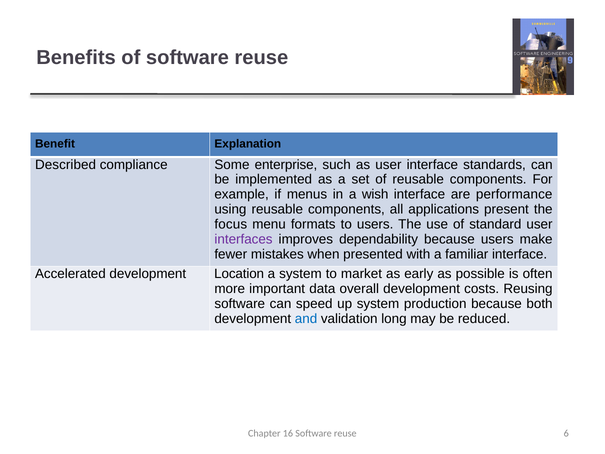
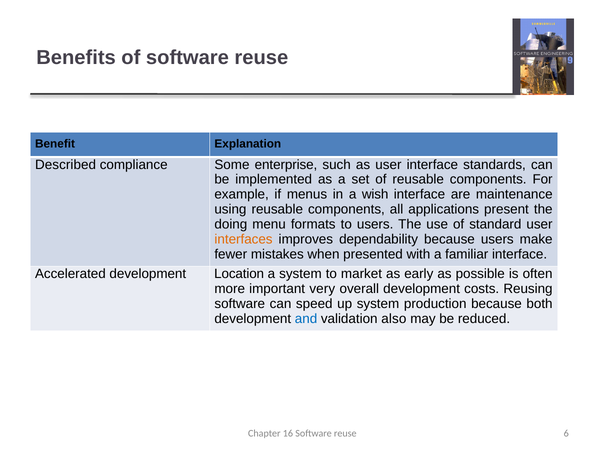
performance: performance -> maintenance
focus: focus -> doing
interfaces colour: purple -> orange
data: data -> very
long: long -> also
